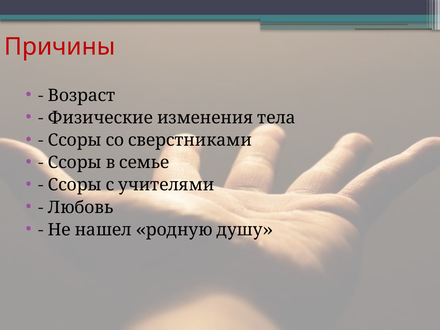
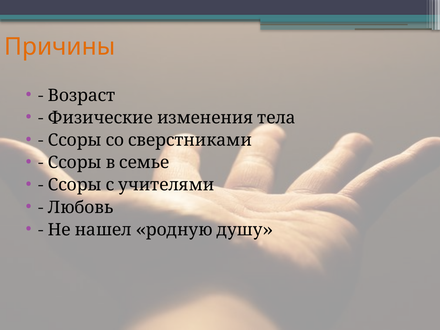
Причины colour: red -> orange
